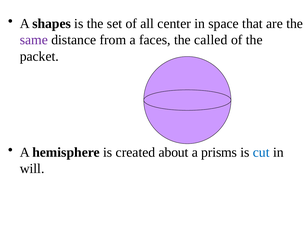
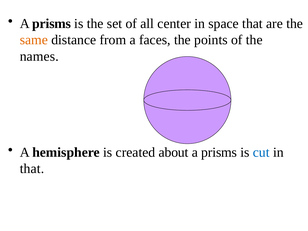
shapes at (52, 24): shapes -> prisms
same colour: purple -> orange
called: called -> points
packet: packet -> names
will at (32, 169): will -> that
